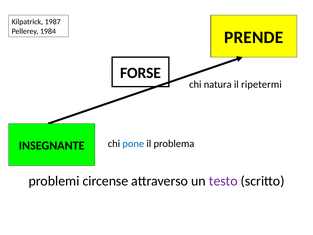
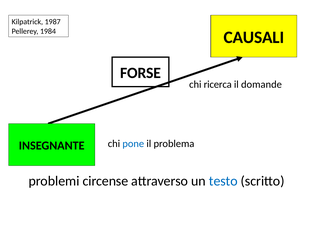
PRENDE: PRENDE -> CAUSALI
natura: natura -> ricerca
ripetermi: ripetermi -> domande
testo colour: purple -> blue
